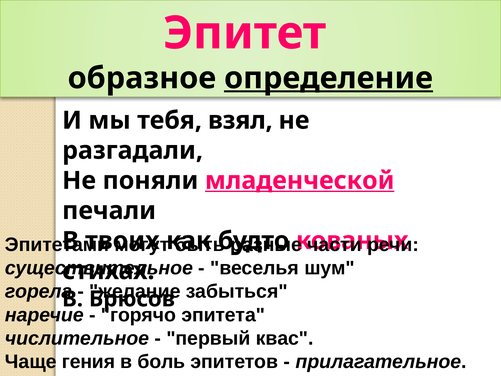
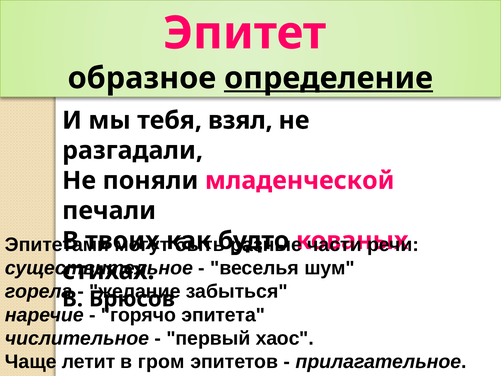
младенческой underline: present -> none
квас: квас -> хаос
гения: гения -> летит
боль: боль -> гром
